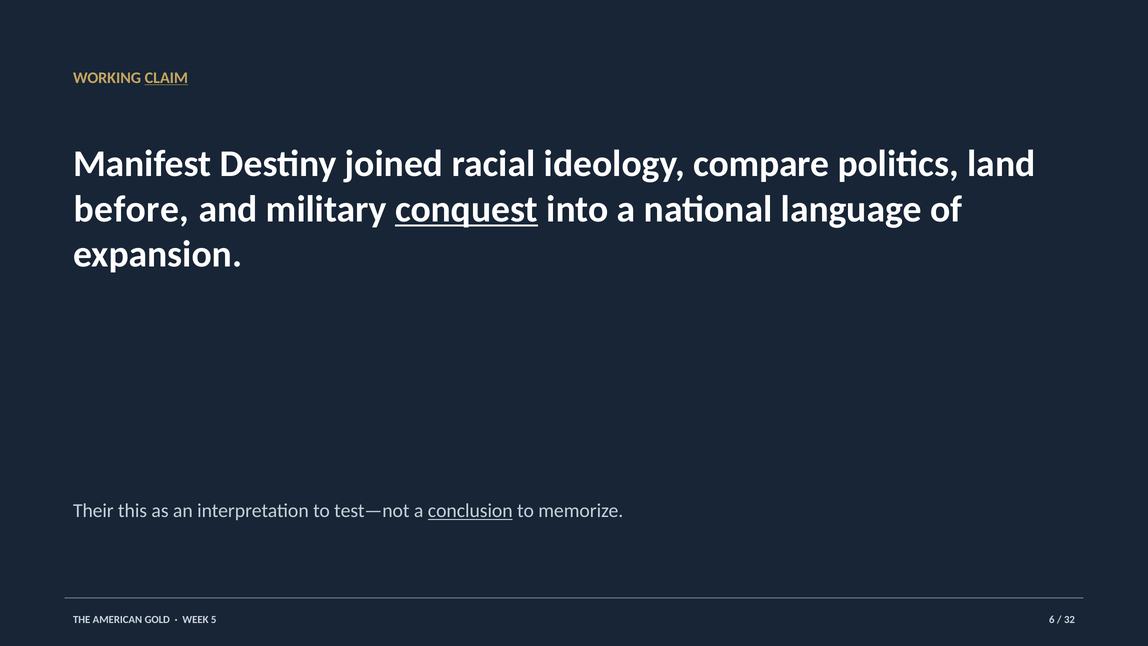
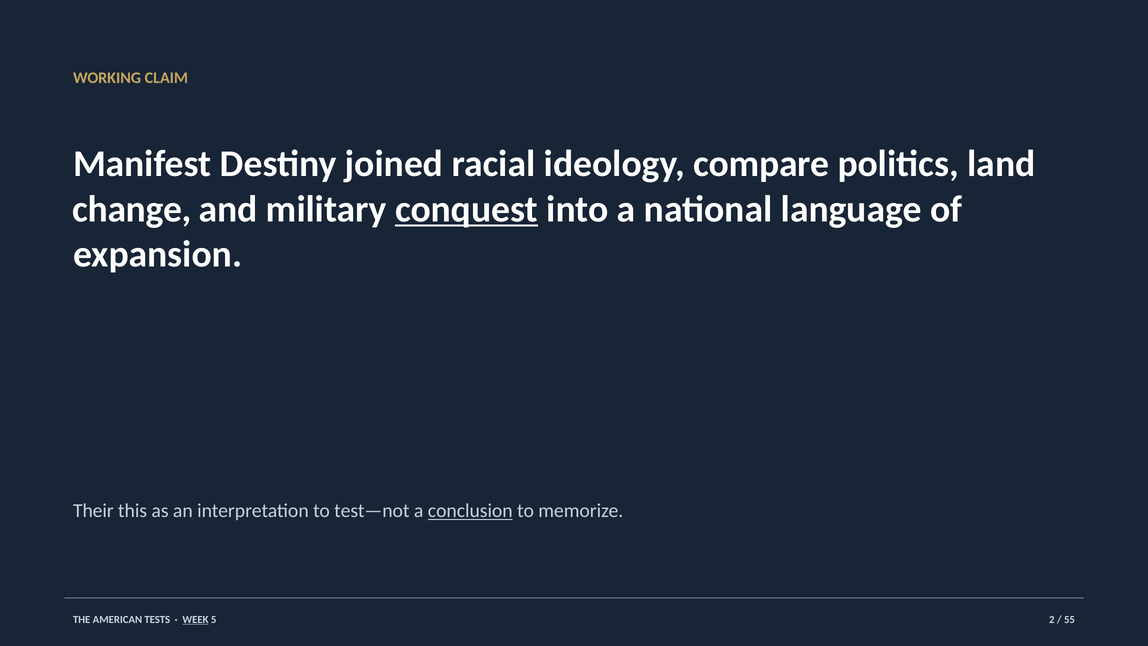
CLAIM underline: present -> none
before: before -> change
GOLD: GOLD -> TESTS
WEEK underline: none -> present
6: 6 -> 2
32: 32 -> 55
